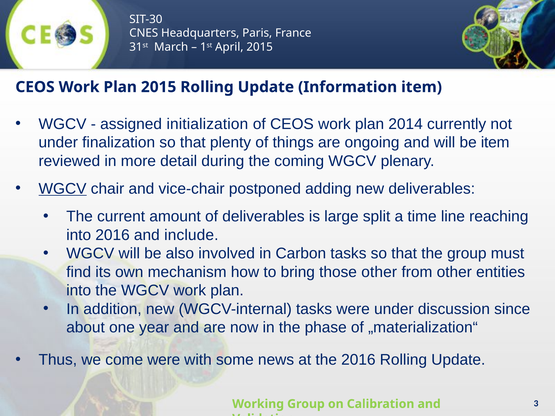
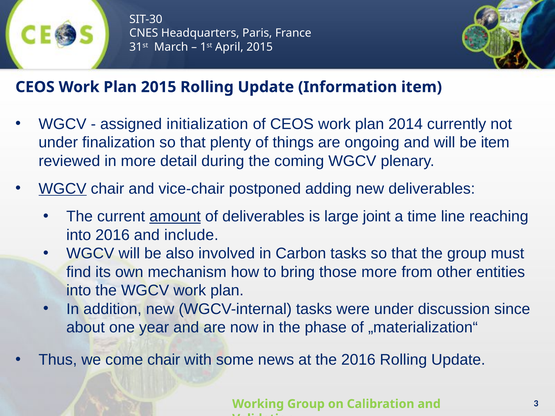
amount underline: none -> present
split: split -> joint
those other: other -> more
come were: were -> chair
